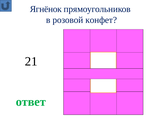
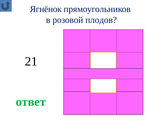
конфет: конфет -> плодов
